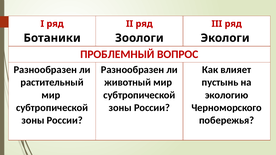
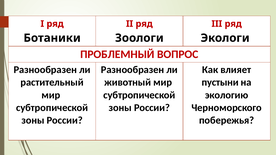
пустынь: пустынь -> пустыни
